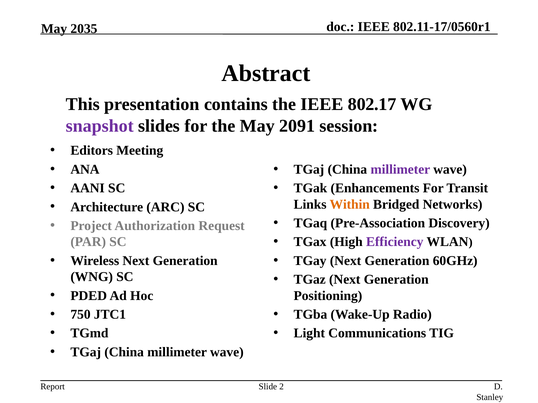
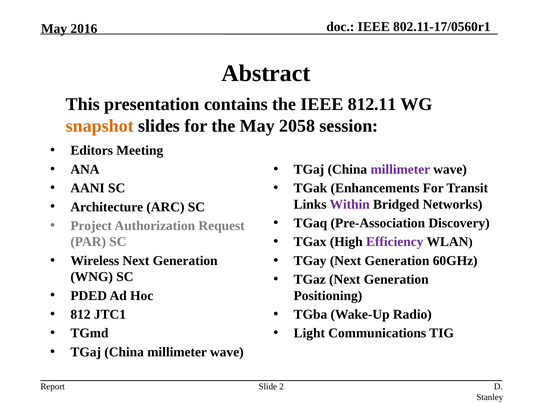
2035: 2035 -> 2016
802.17: 802.17 -> 812.11
snapshot colour: purple -> orange
2091: 2091 -> 2058
Within colour: orange -> purple
750: 750 -> 812
